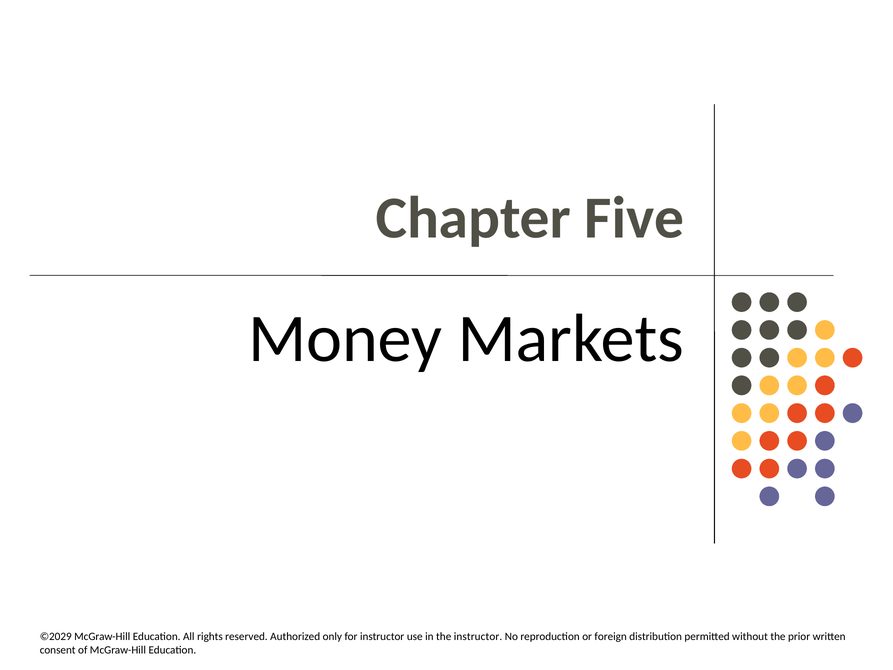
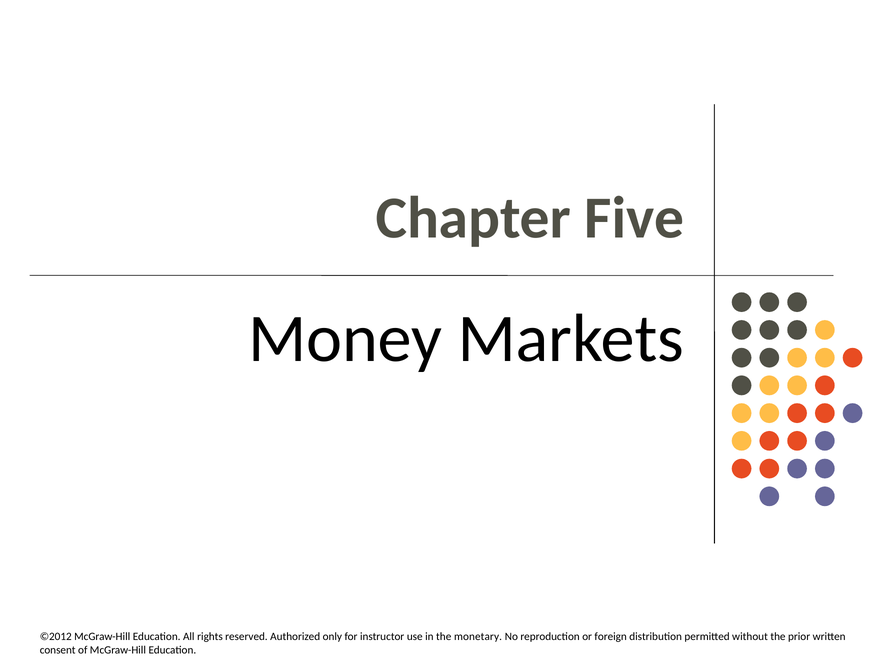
©2029: ©2029 -> ©2012
the instructor: instructor -> monetary
